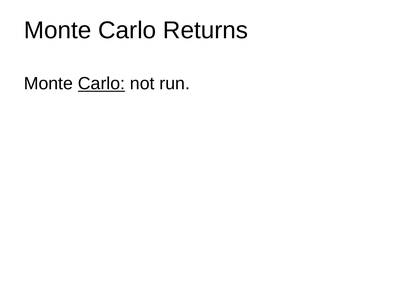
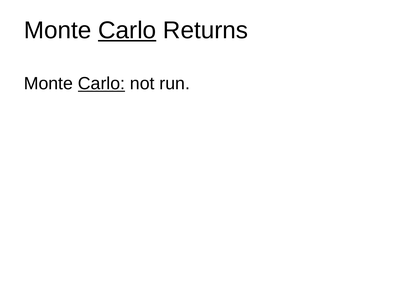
Carlo at (127, 30) underline: none -> present
